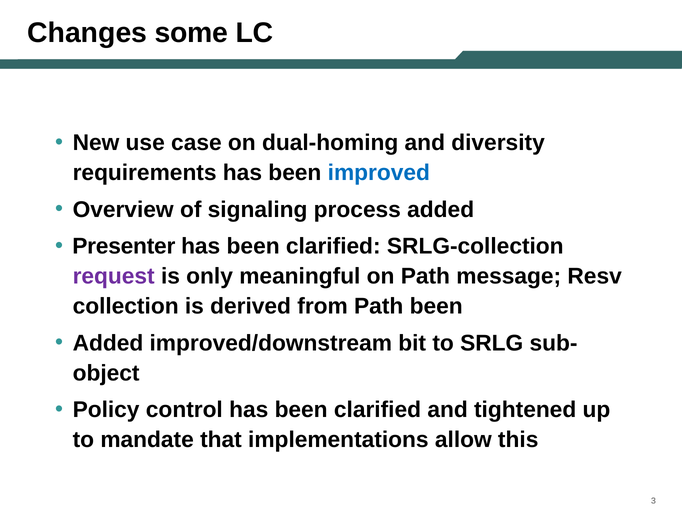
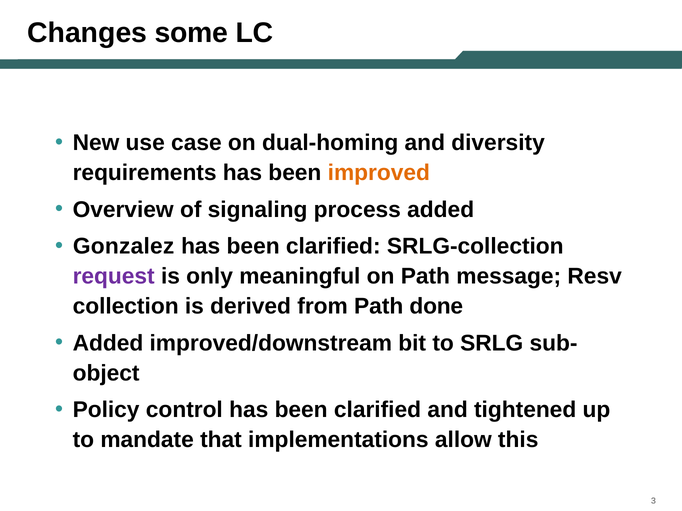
improved colour: blue -> orange
Presenter: Presenter -> Gonzalez
Path been: been -> done
